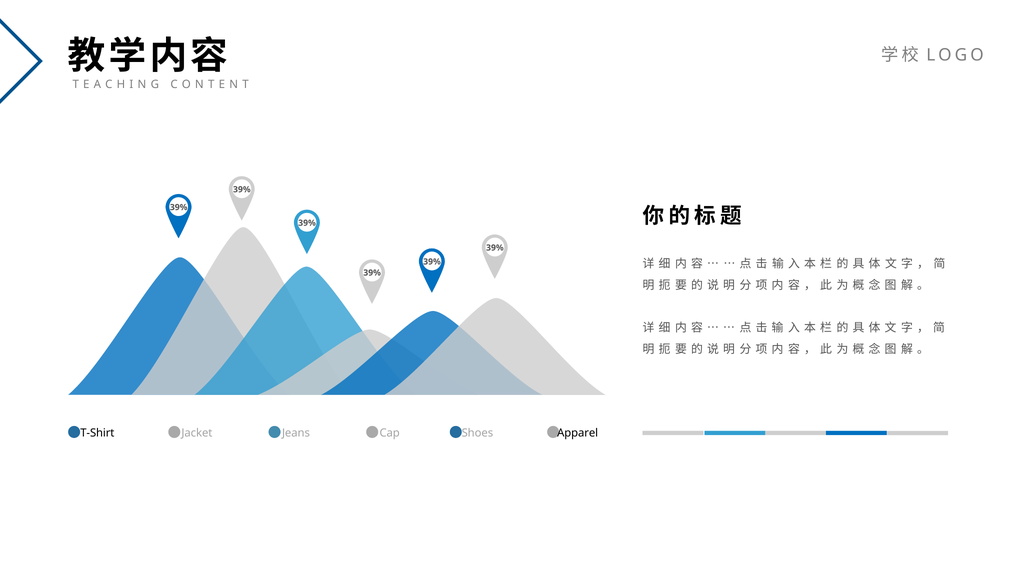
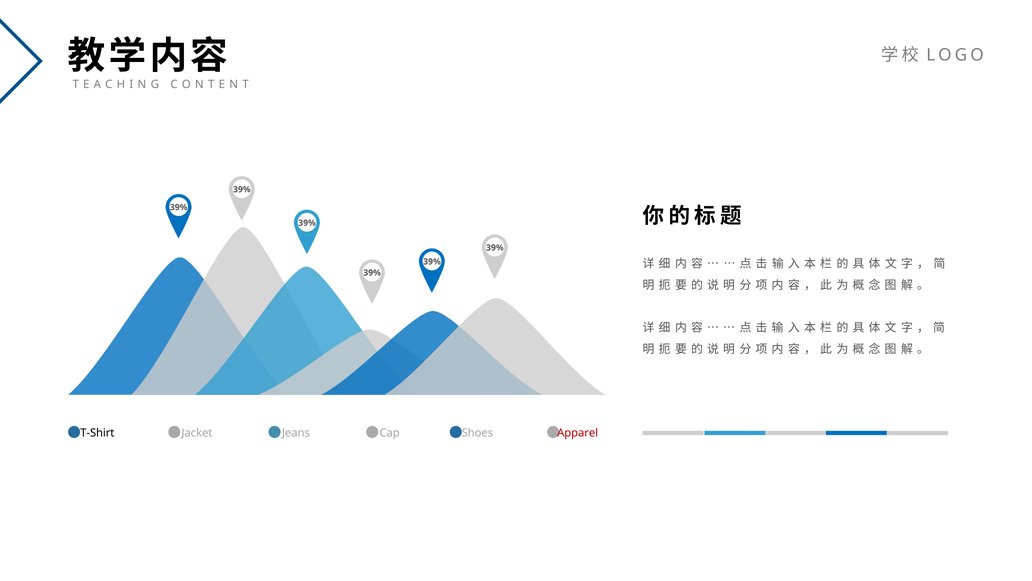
Apparel colour: black -> red
